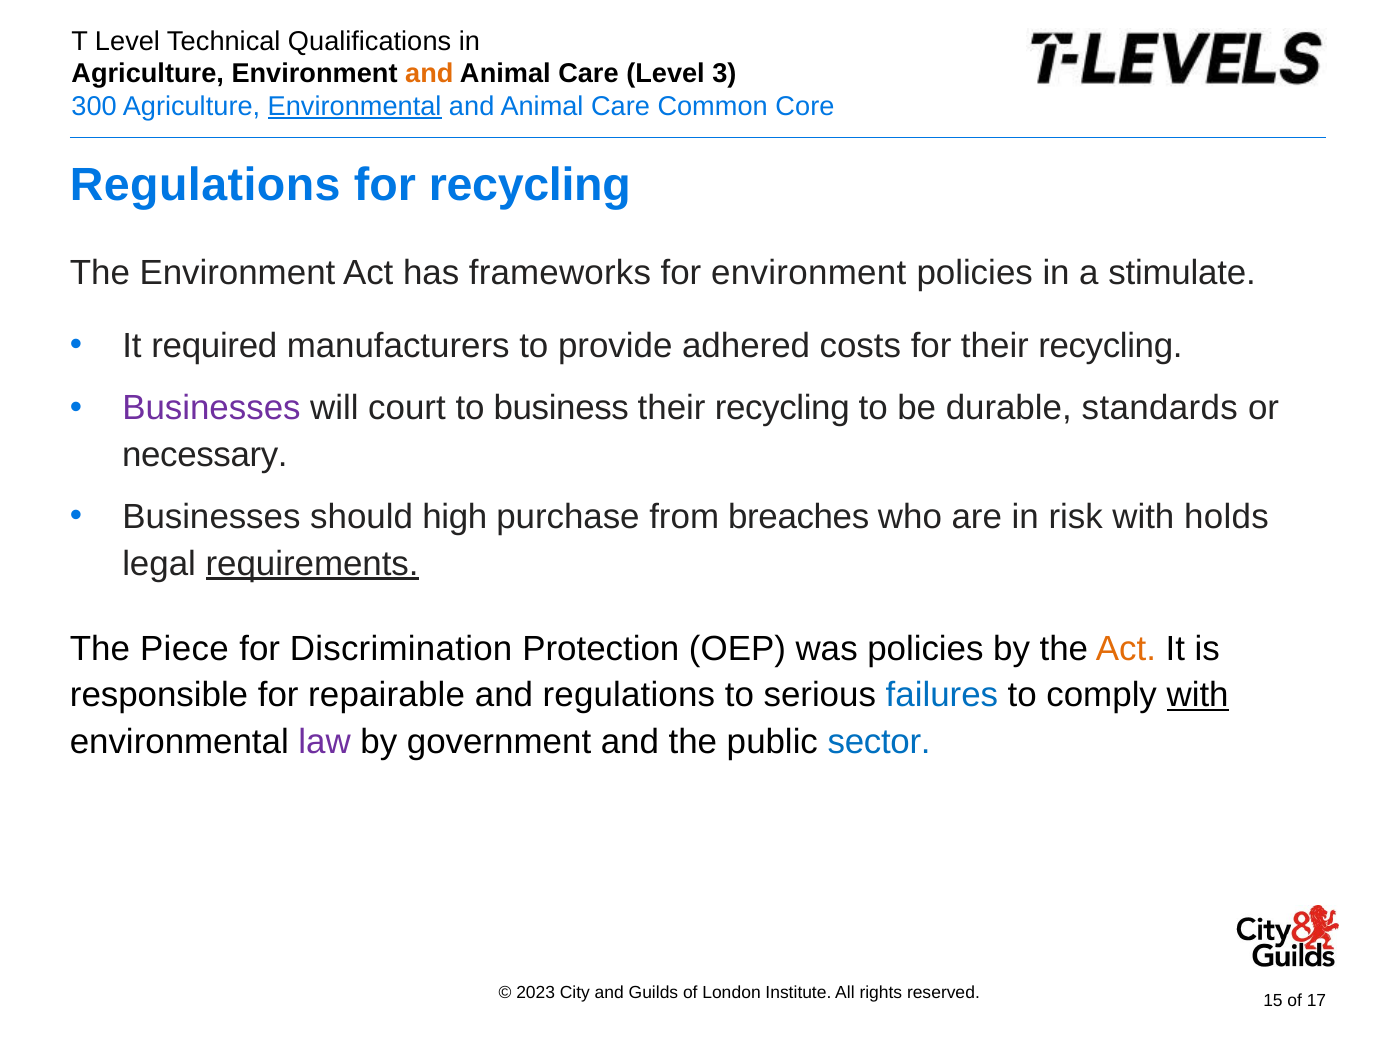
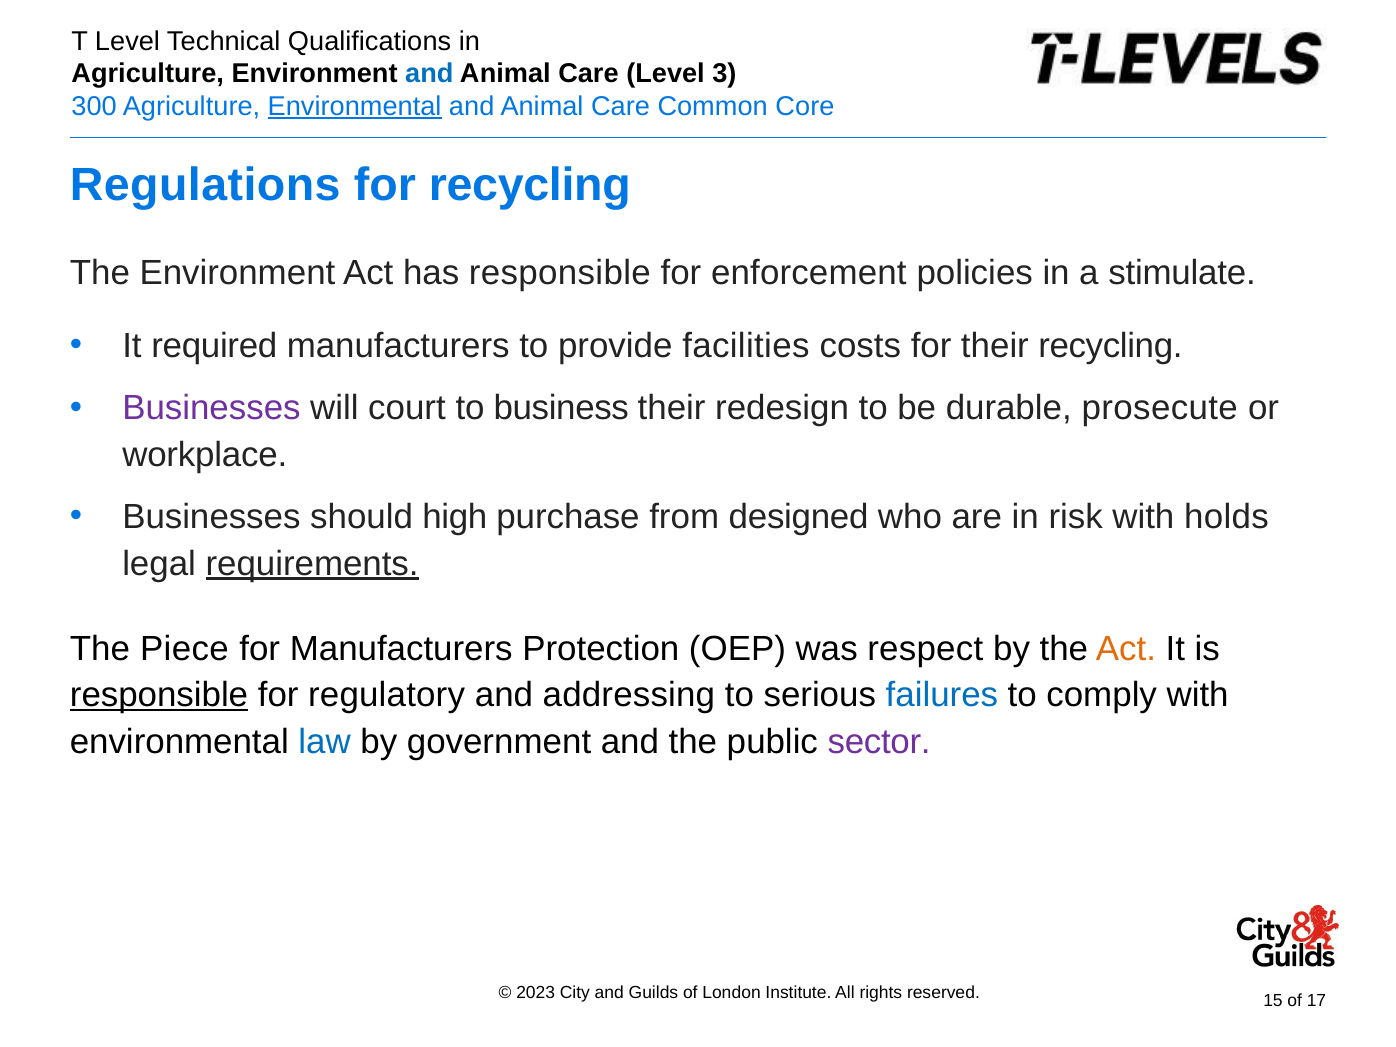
and at (429, 74) colour: orange -> blue
has frameworks: frameworks -> responsible
for environment: environment -> enforcement
adhered: adhered -> facilities
recycling at (782, 408): recycling -> redesign
standards: standards -> prosecute
necessary: necessary -> workplace
breaches: breaches -> designed
for Discrimination: Discrimination -> Manufacturers
was policies: policies -> respect
responsible at (159, 695) underline: none -> present
repairable: repairable -> regulatory
and regulations: regulations -> addressing
with at (1198, 695) underline: present -> none
law colour: purple -> blue
sector colour: blue -> purple
